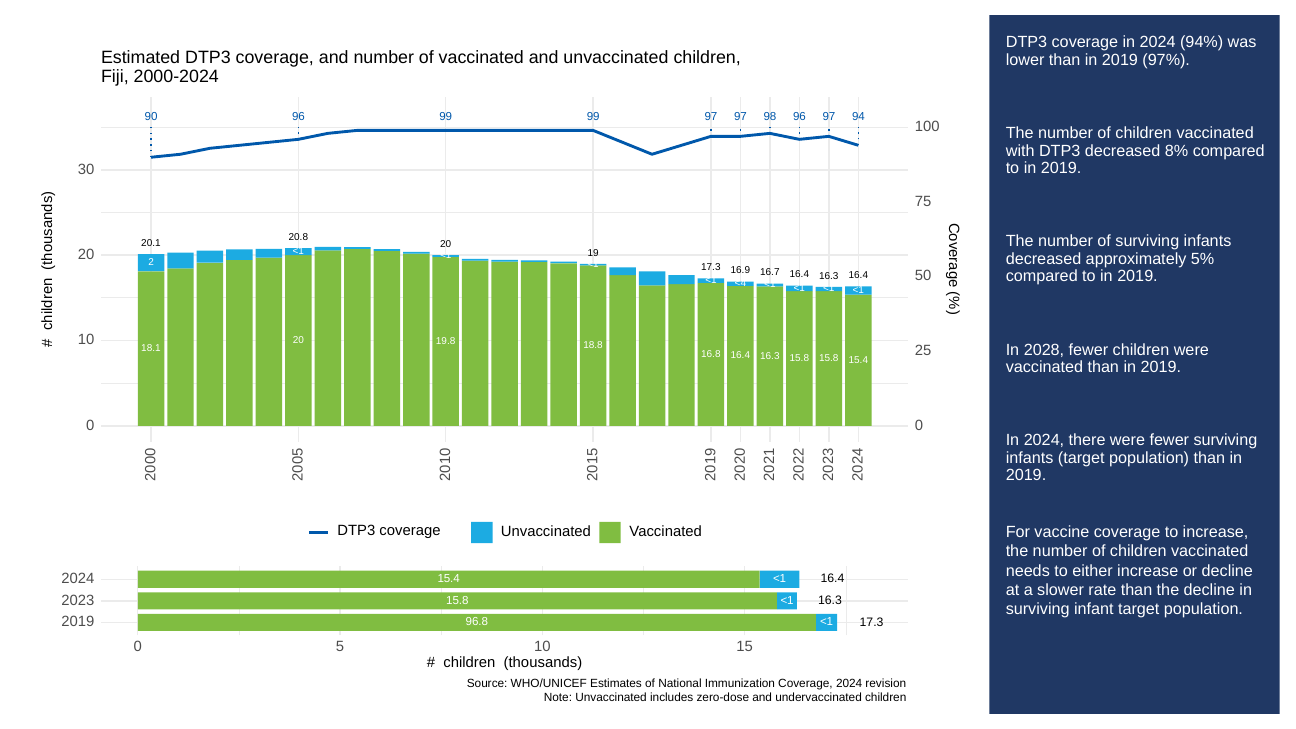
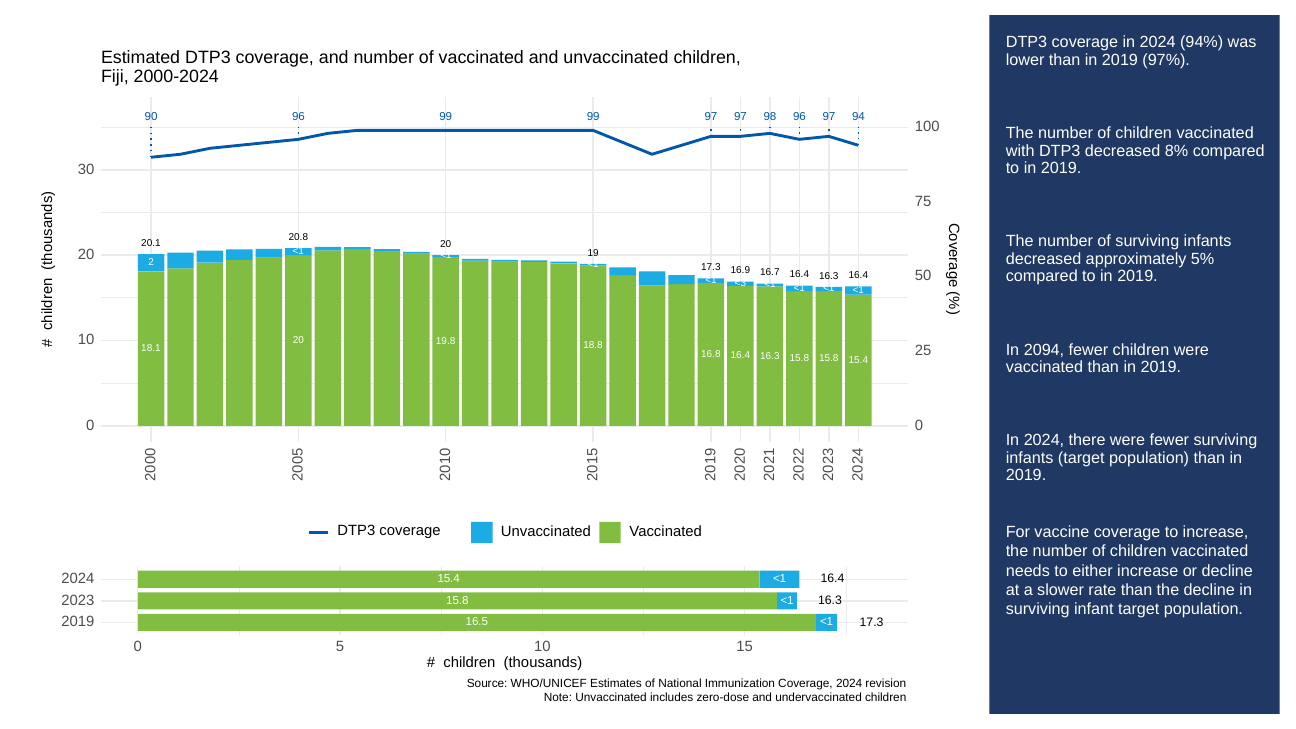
<4: <4 -> <3
2028: 2028 -> 2094
96.8: 96.8 -> 16.5
